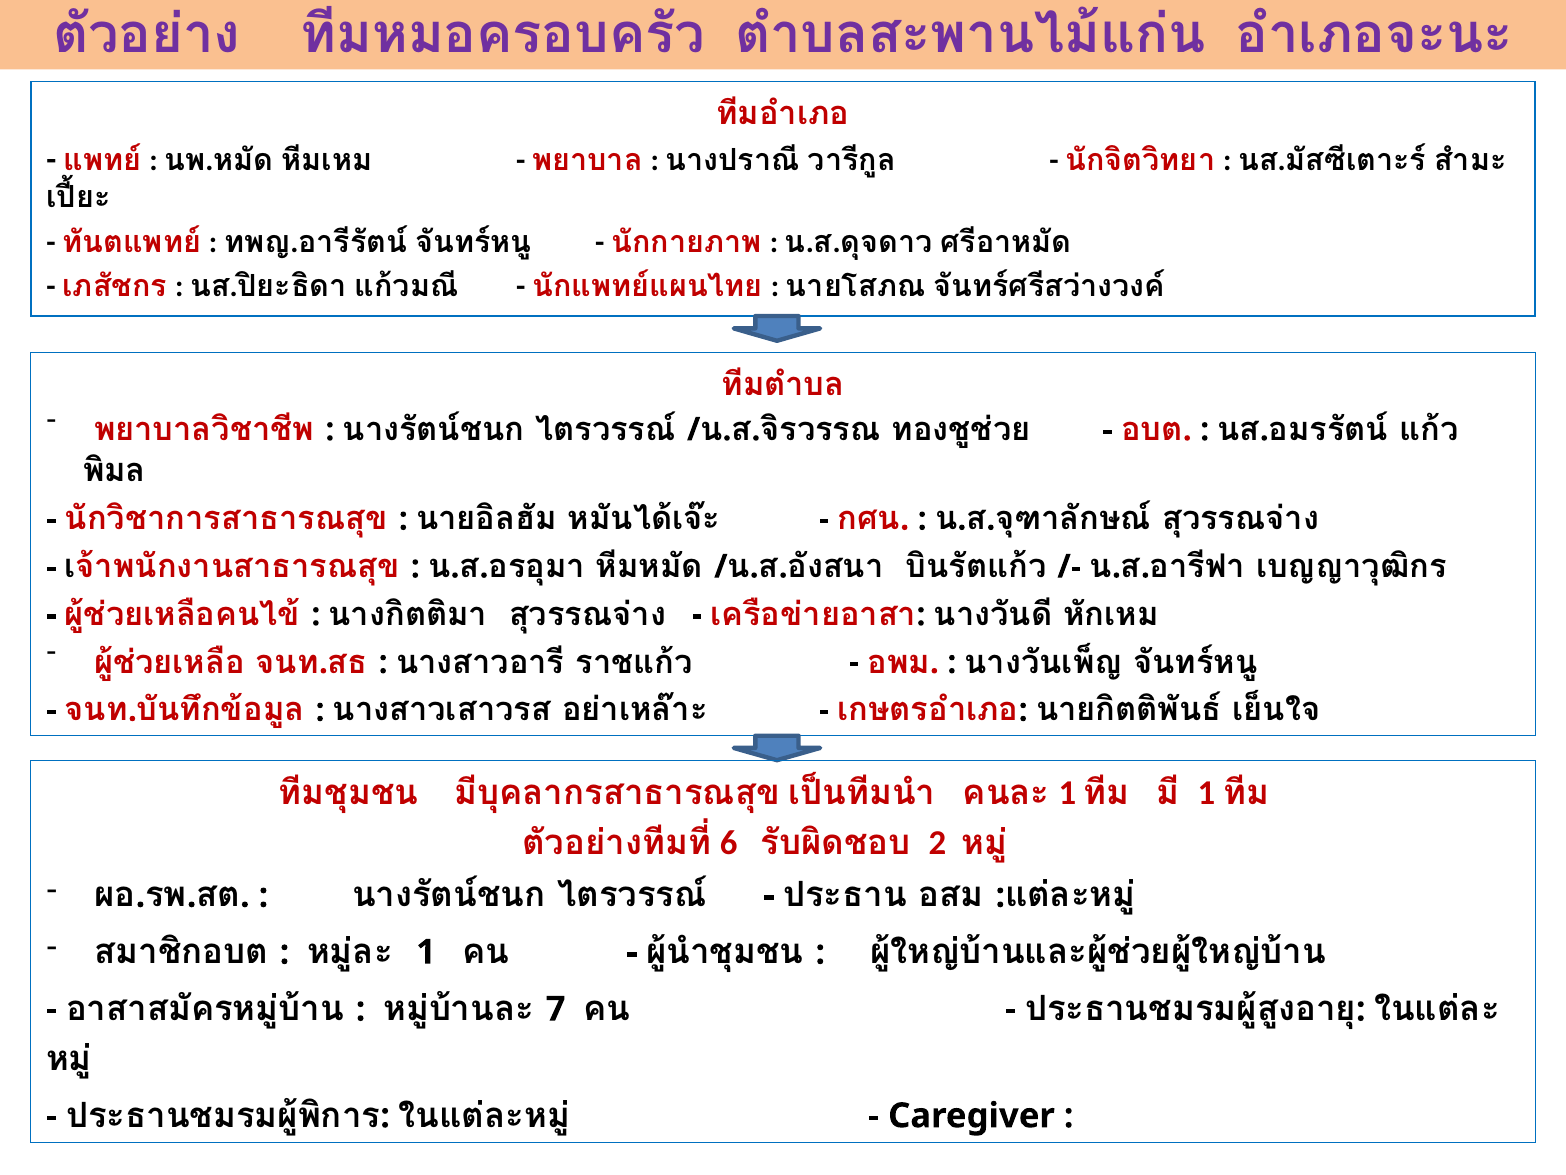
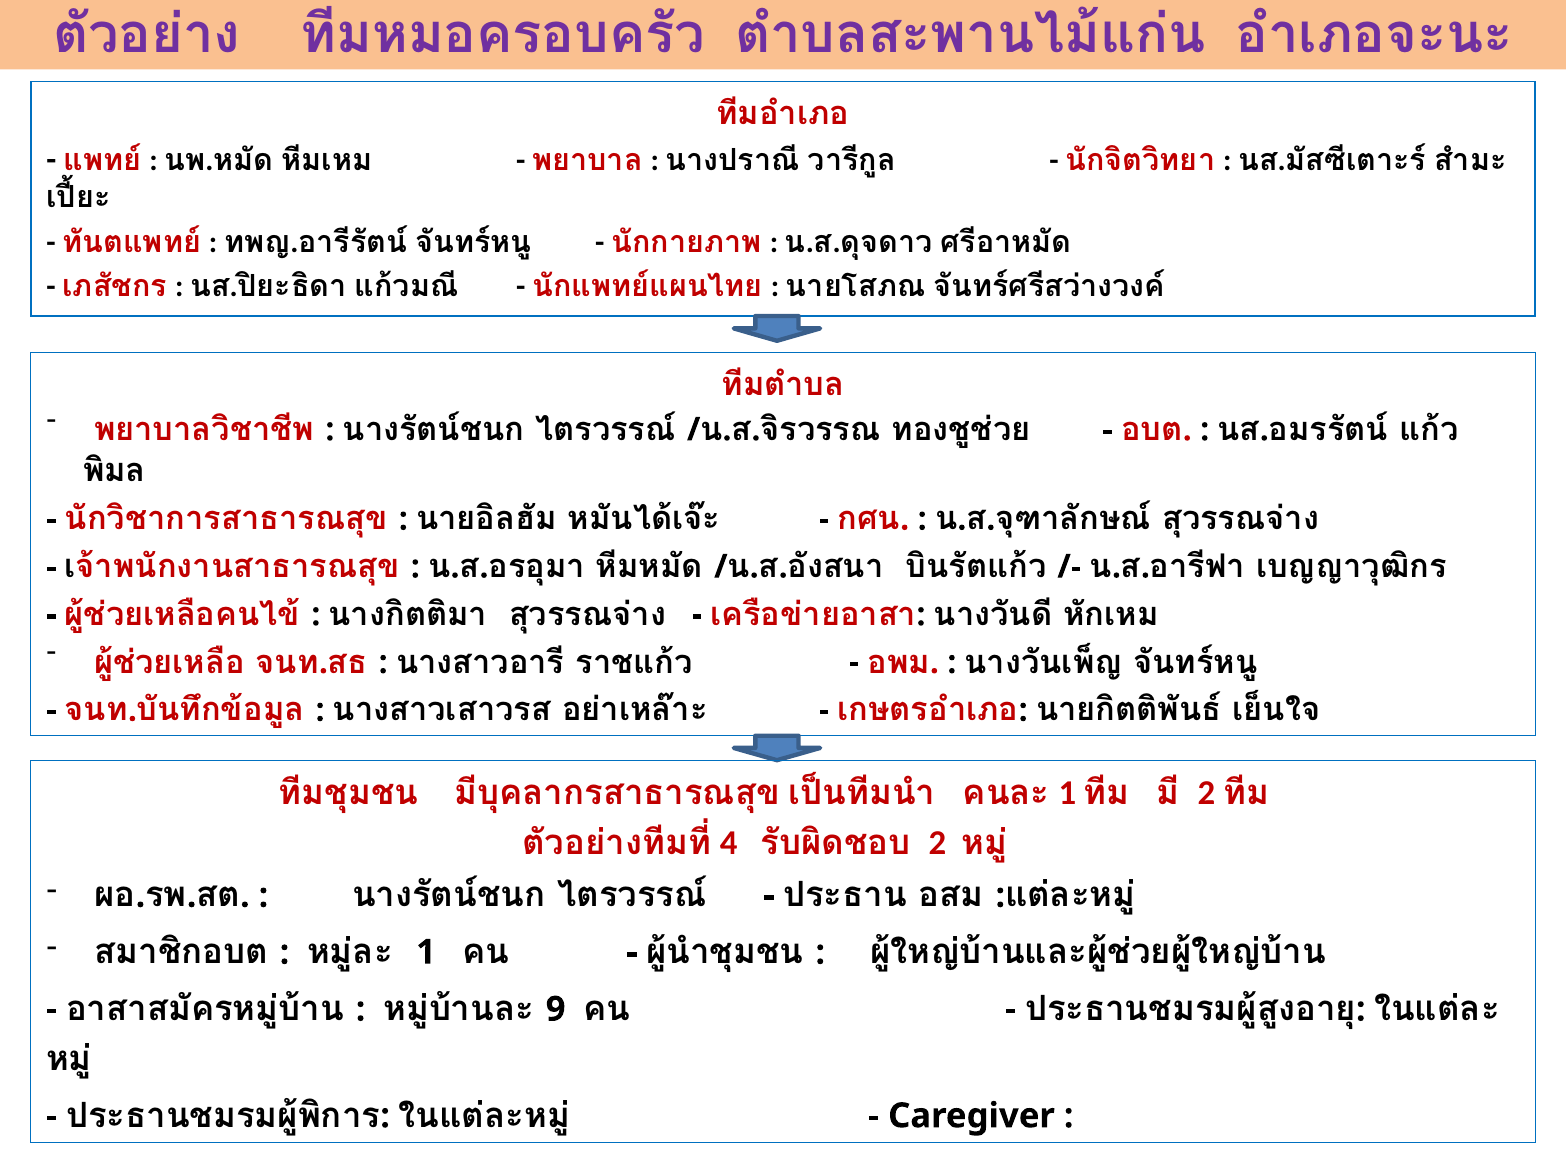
1 at (1207, 793): 1 -> 2
6: 6 -> 4
7: 7 -> 9
